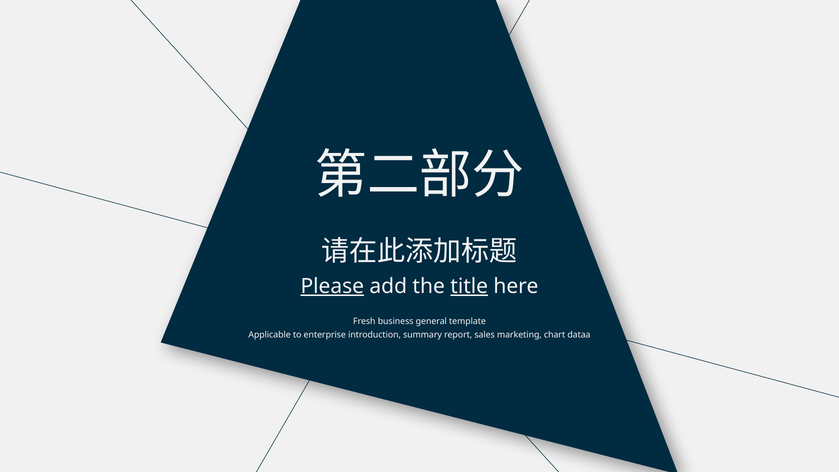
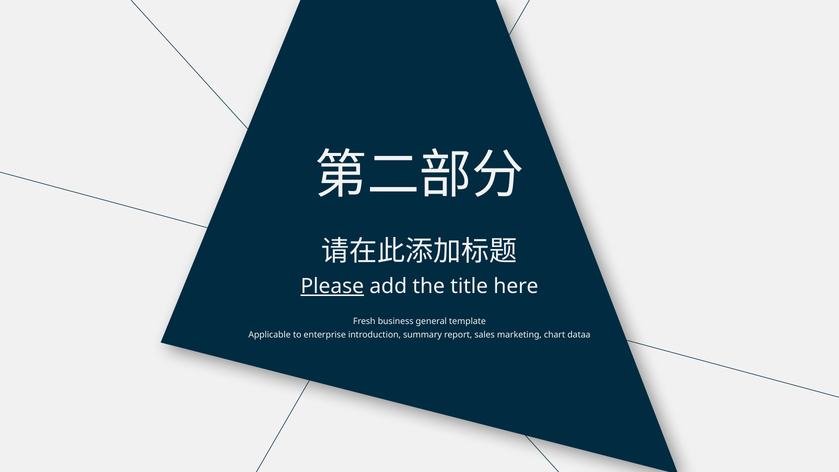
title underline: present -> none
